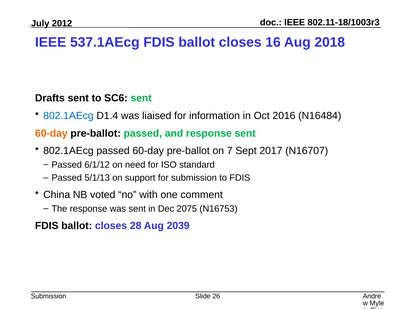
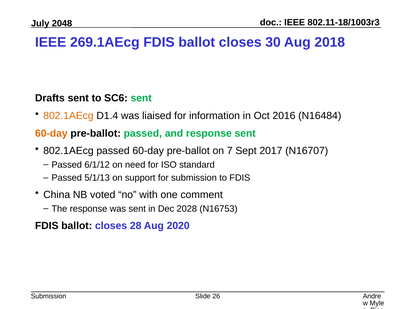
2012: 2012 -> 2048
537.1AEcg: 537.1AEcg -> 269.1AEcg
16: 16 -> 30
802.1AEcg at (68, 116) colour: blue -> orange
2075: 2075 -> 2028
2039: 2039 -> 2020
